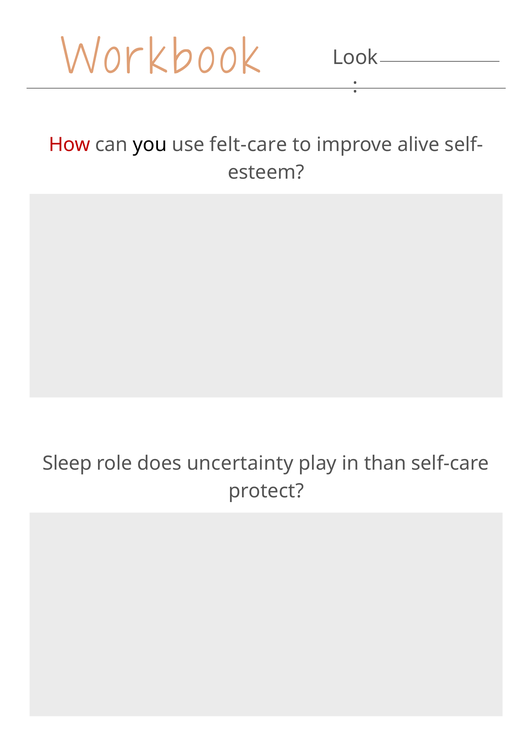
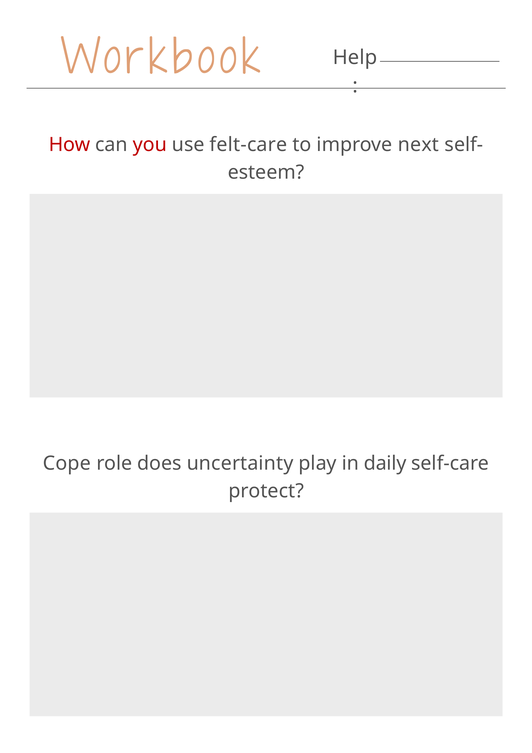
Look: Look -> Help
you colour: black -> red
alive: alive -> next
Sleep: Sleep -> Cope
than: than -> daily
